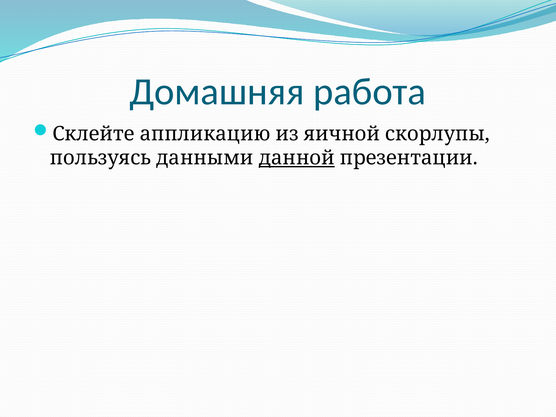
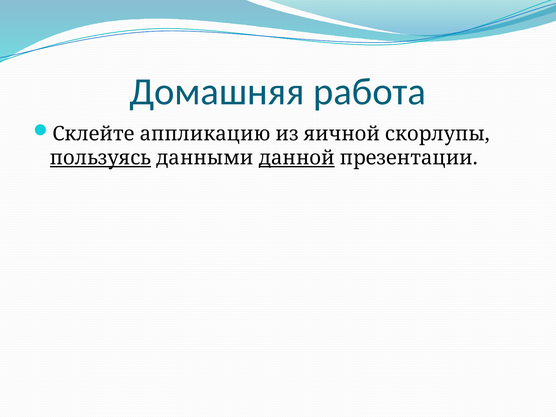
пользуясь underline: none -> present
